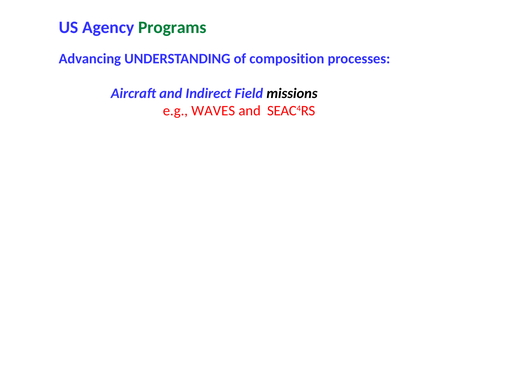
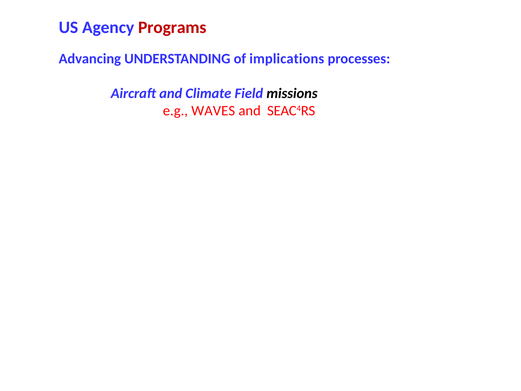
Programs colour: green -> red
composition: composition -> implications
Indirect: Indirect -> Climate
